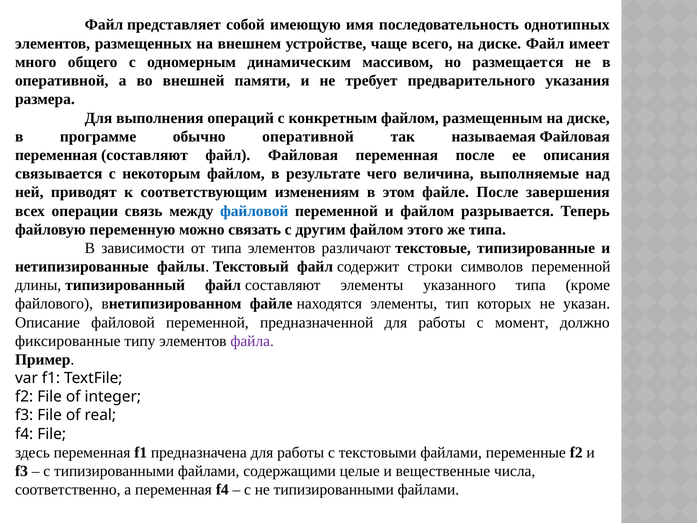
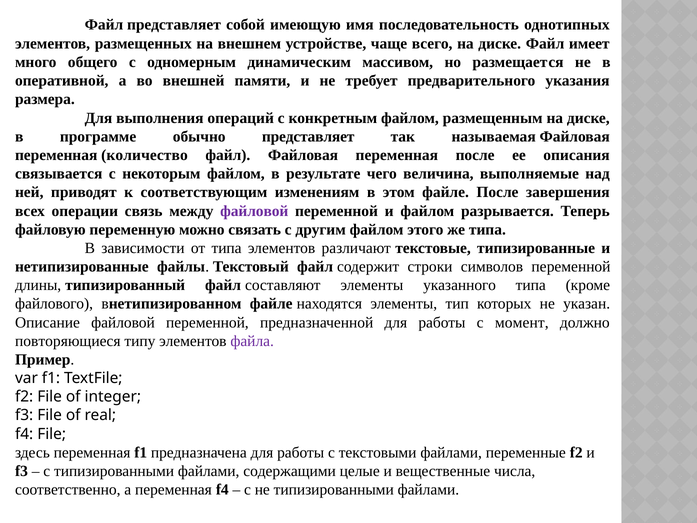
обычно оперативной: оперативной -> представляет
переменная составляют: составляют -> количество
файловой at (254, 211) colour: blue -> purple
фиксированные: фиксированные -> повторяющиеся
